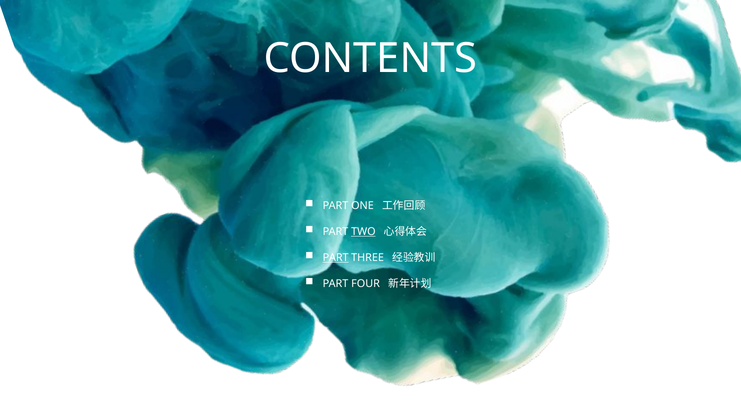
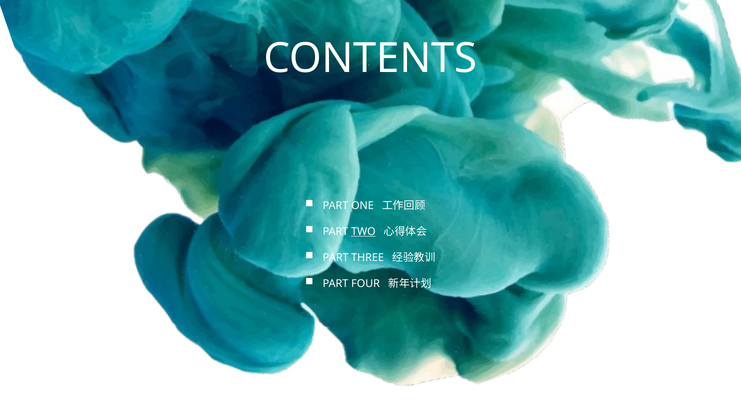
PART at (336, 257) underline: present -> none
